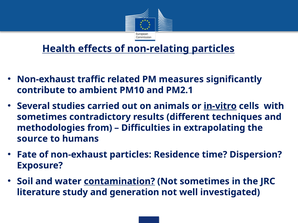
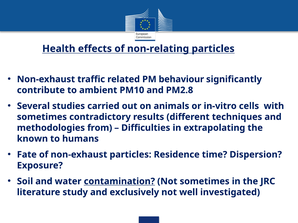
measures: measures -> behaviour
PM2.1: PM2.1 -> PM2.8
in-vitro underline: present -> none
source: source -> known
generation: generation -> exclusively
